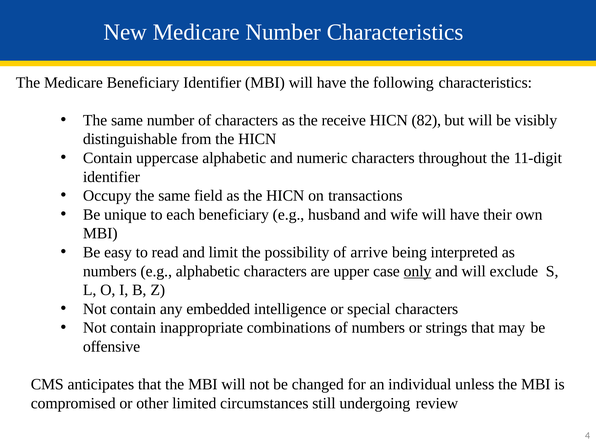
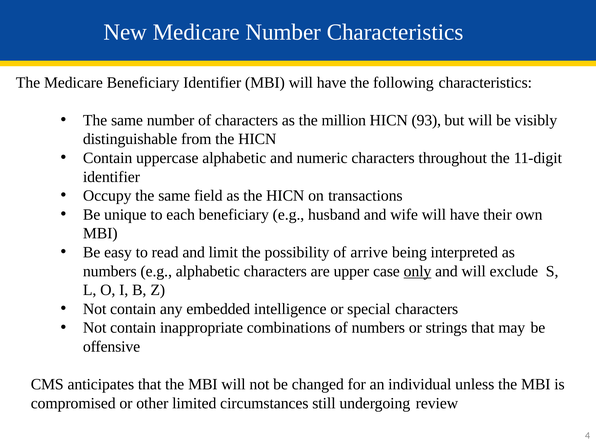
receive: receive -> million
82: 82 -> 93
